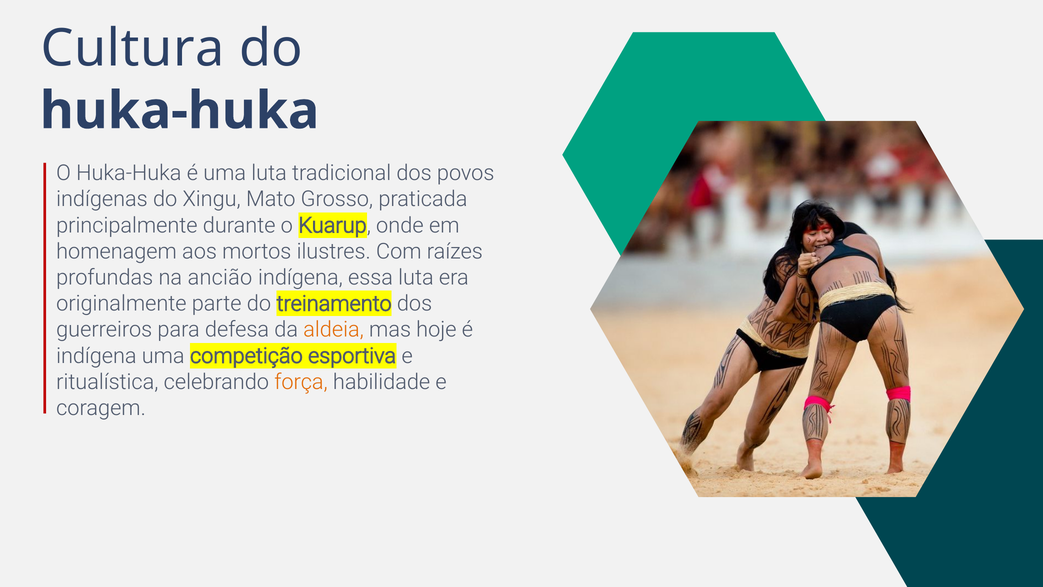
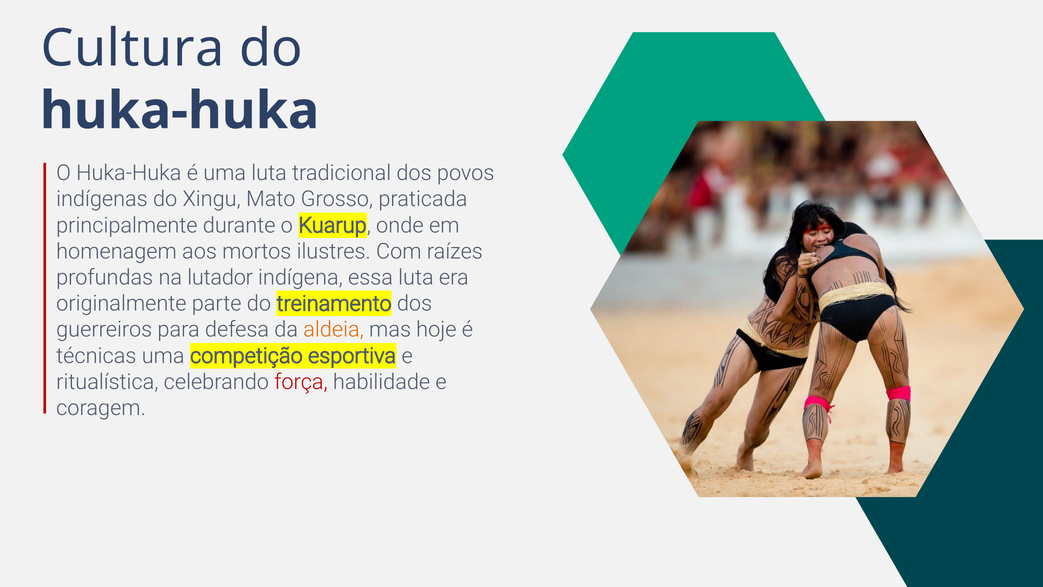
ancião: ancião -> lutador
indígena at (96, 356): indígena -> técnicas
força colour: orange -> red
